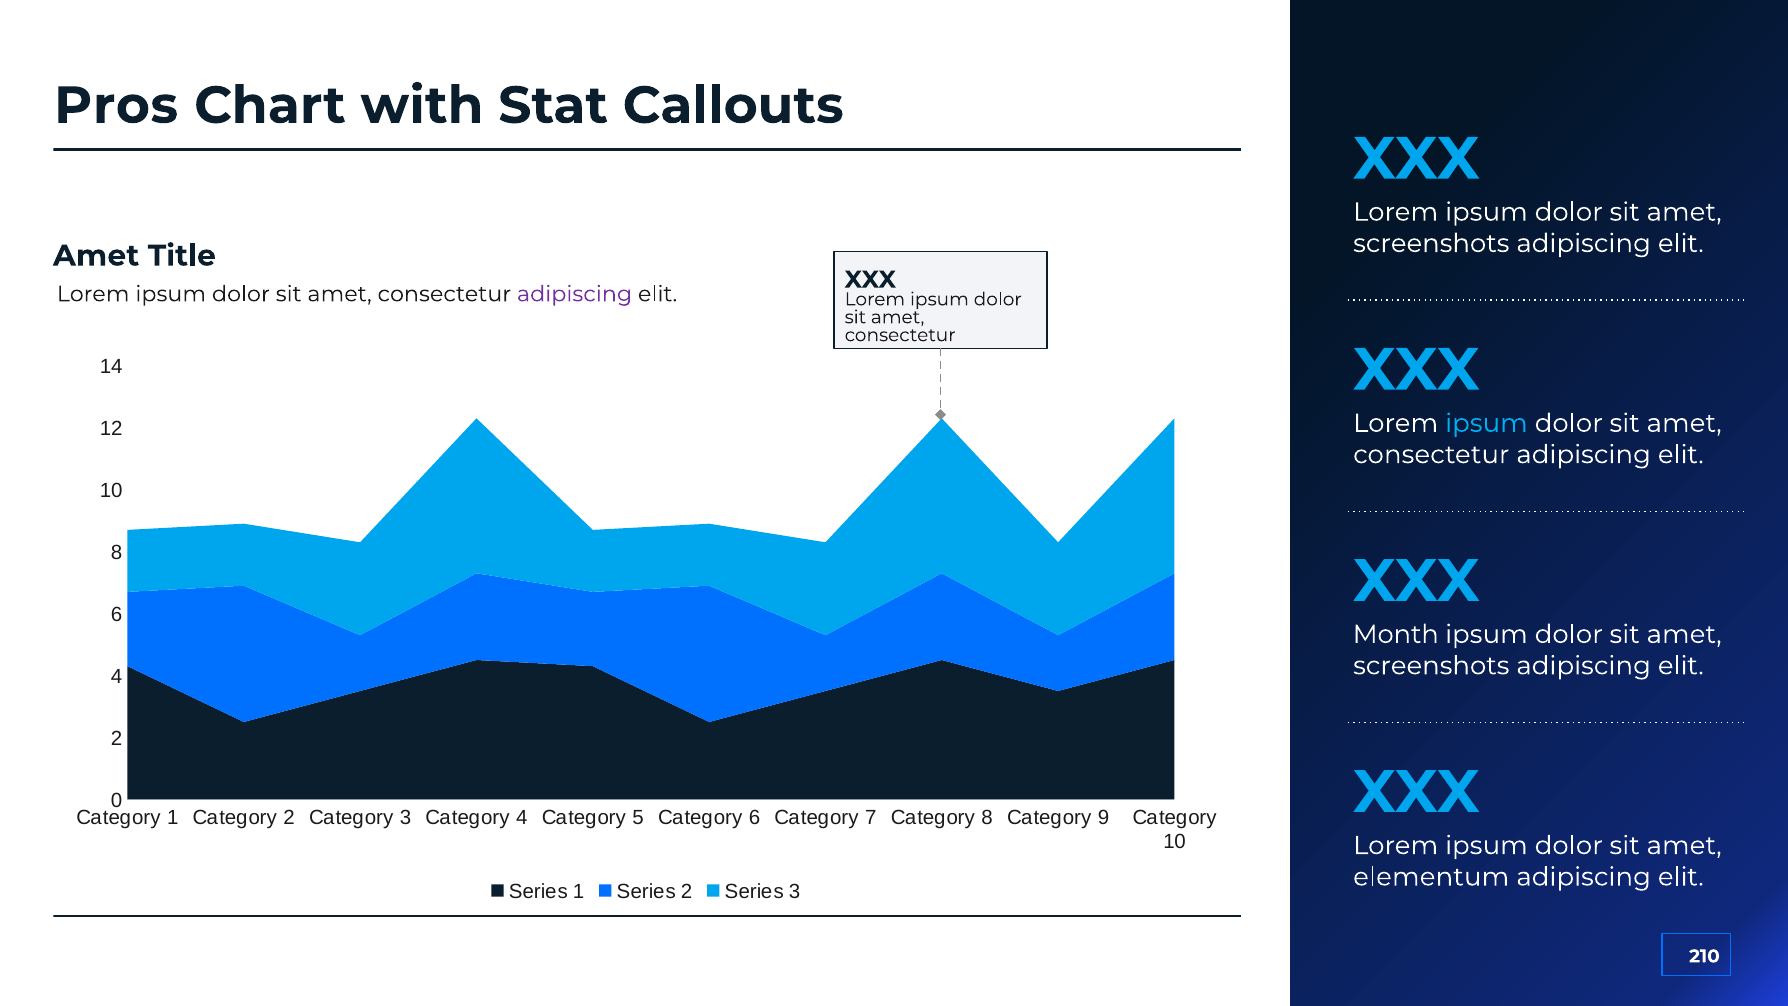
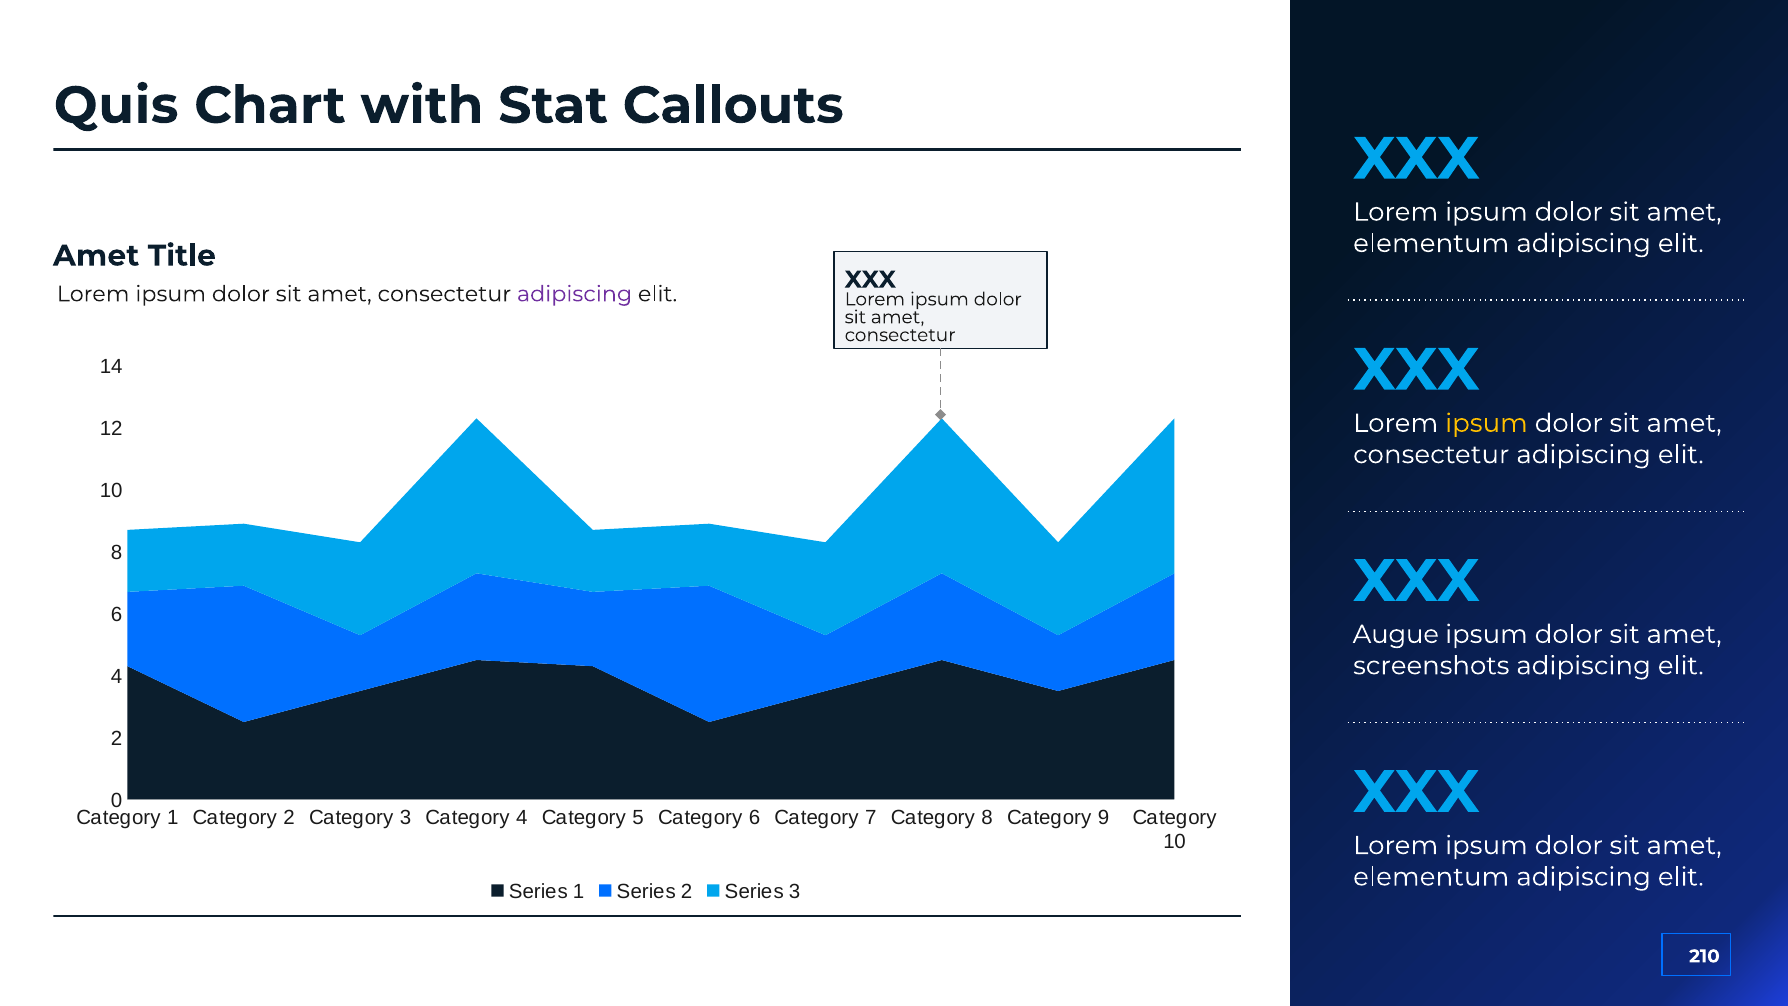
Pros: Pros -> Quis
screenshots at (1431, 243): screenshots -> elementum
ipsum at (1486, 423) colour: light blue -> yellow
Month: Month -> Augue
